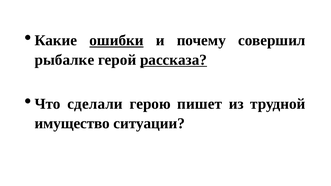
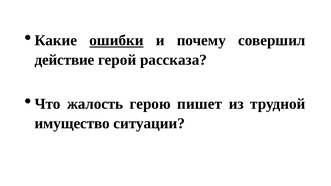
рыбалке: рыбалке -> действие
рассказа underline: present -> none
сделали: сделали -> жалость
